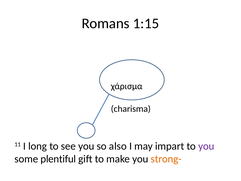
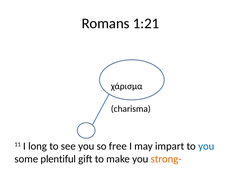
1:15: 1:15 -> 1:21
also: also -> free
you at (206, 146) colour: purple -> blue
